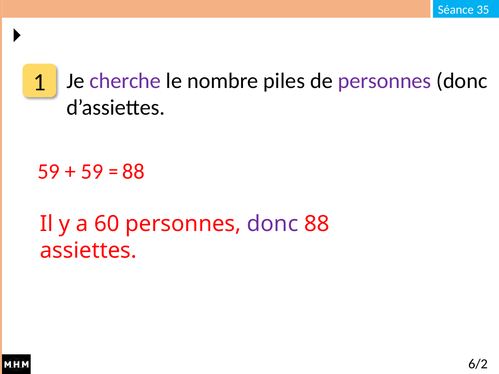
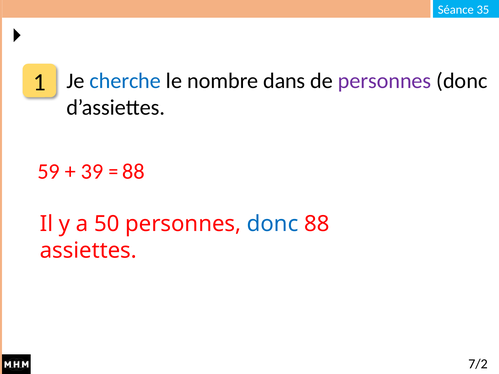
cherche colour: purple -> blue
piles: piles -> dans
59 at (92, 172): 59 -> 39
60: 60 -> 50
donc at (273, 224) colour: purple -> blue
6/2: 6/2 -> 7/2
